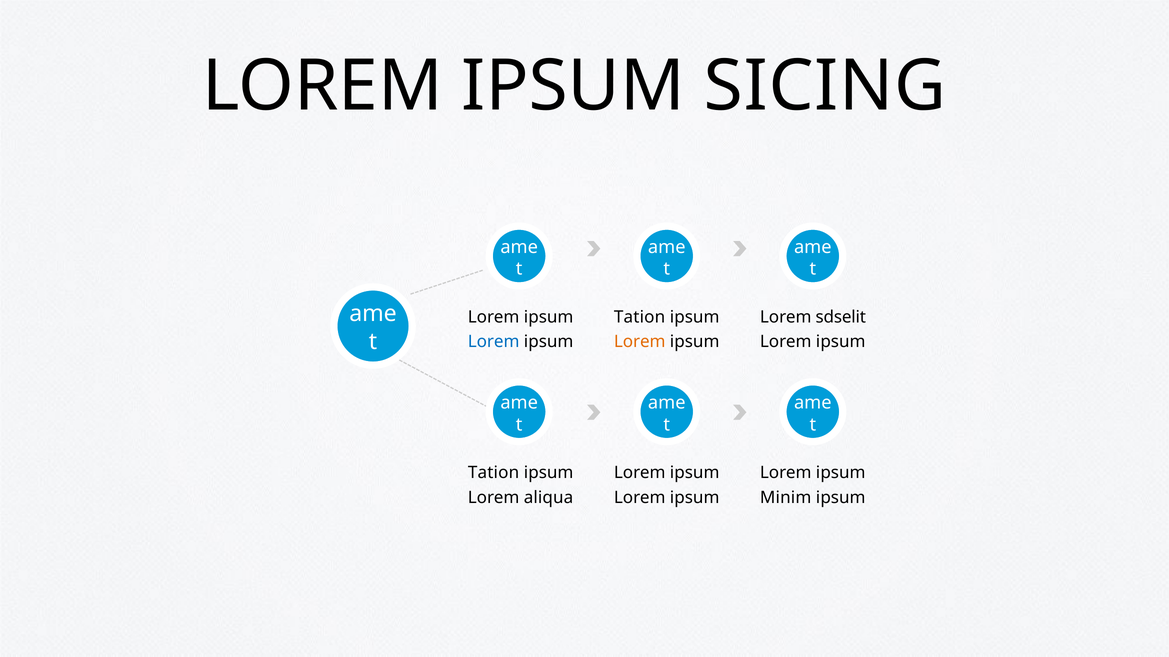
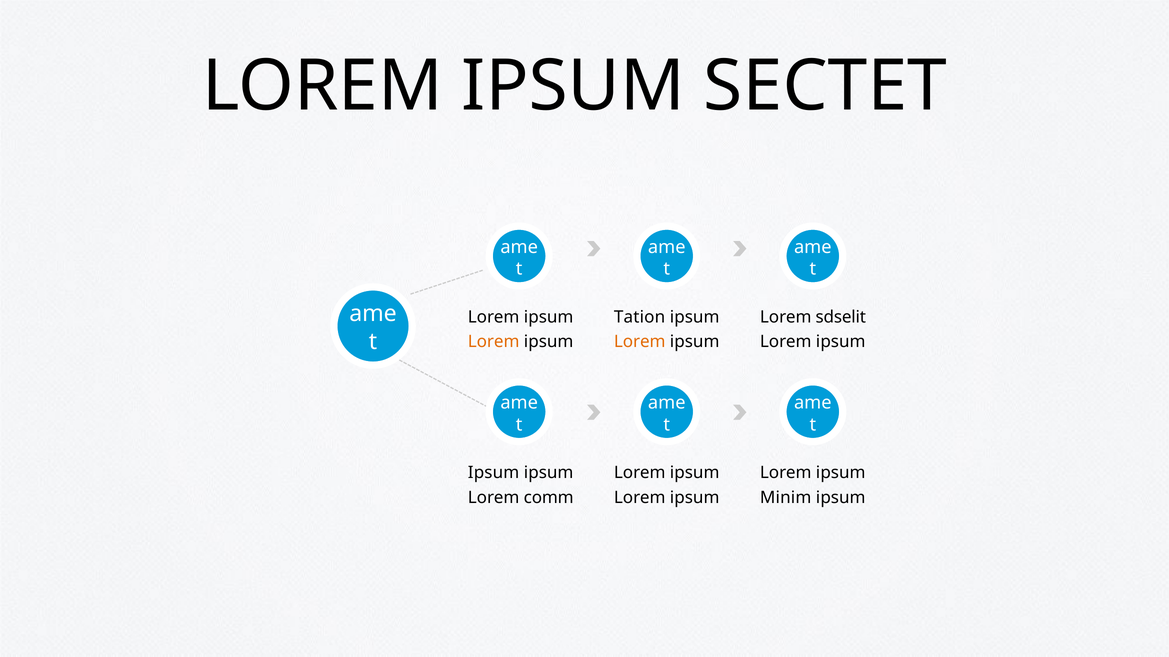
SICING: SICING -> SECTET
Lorem at (494, 342) colour: blue -> orange
Tation at (494, 473): Tation -> Ipsum
aliqua: aliqua -> comm
